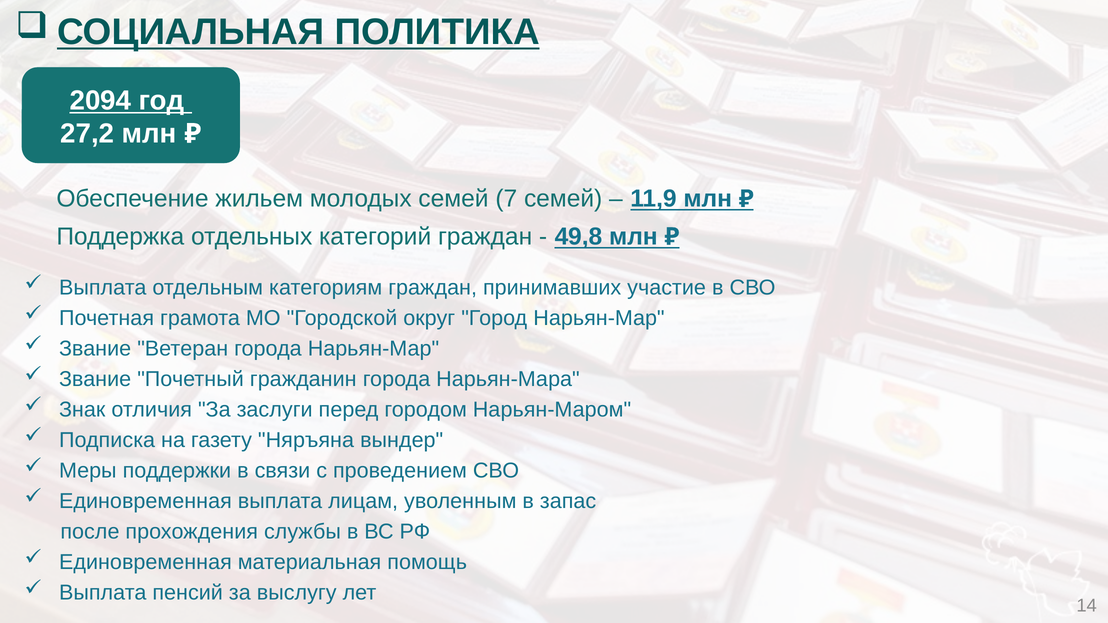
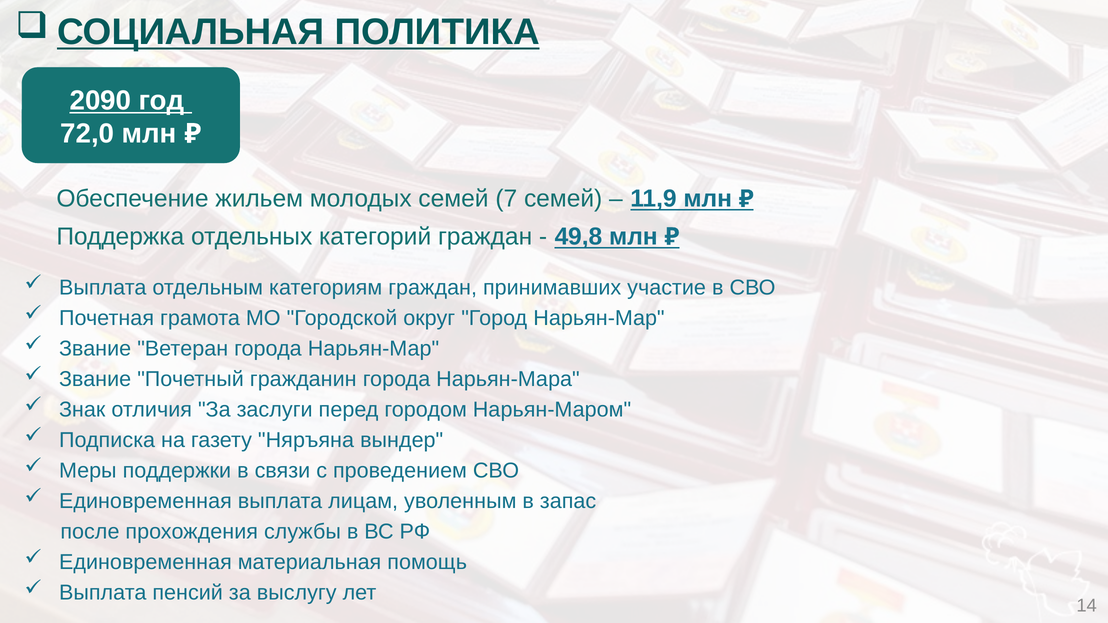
2094: 2094 -> 2090
27,2: 27,2 -> 72,0
